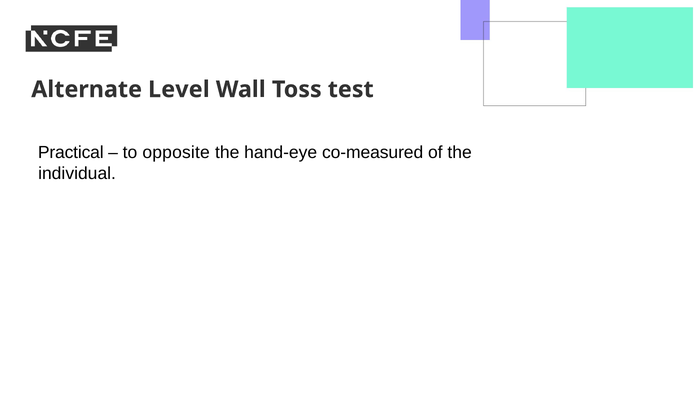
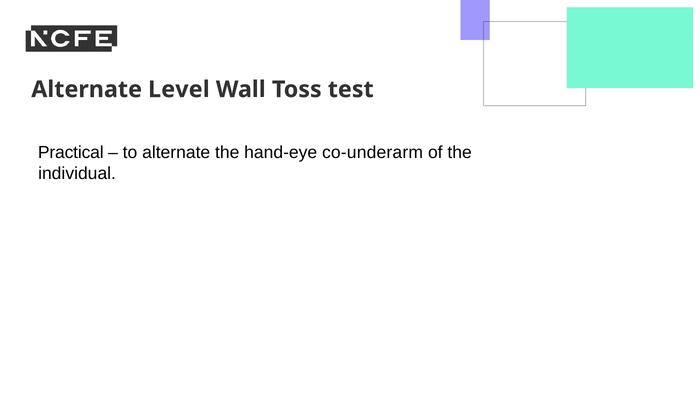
to opposite: opposite -> alternate
co-measured: co-measured -> co-underarm
